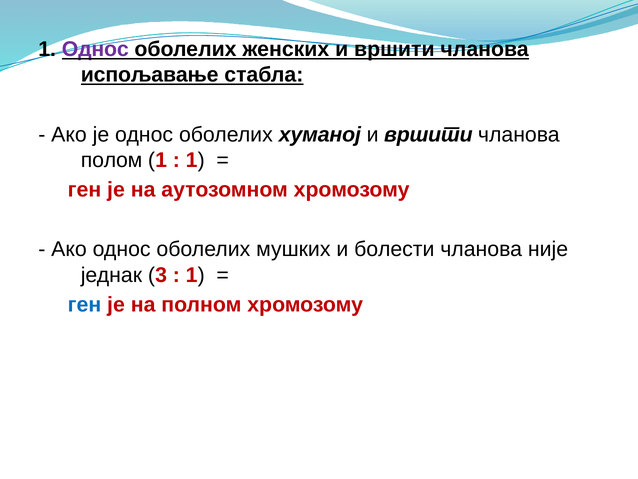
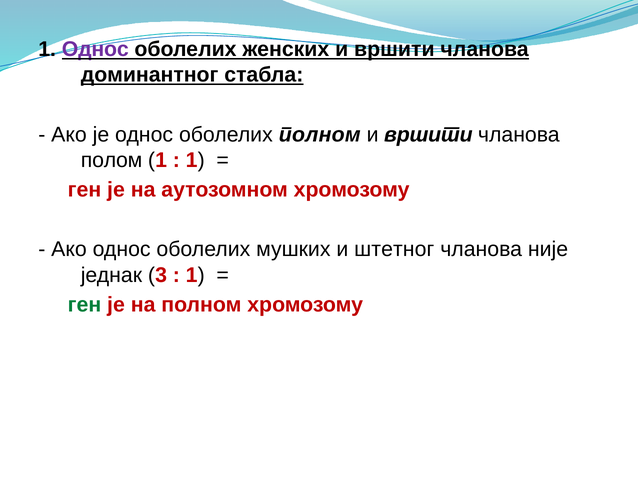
испољавање: испољавање -> доминантног
оболелих хуманој: хуманој -> полном
болести: болести -> штетног
ген at (84, 304) colour: blue -> green
